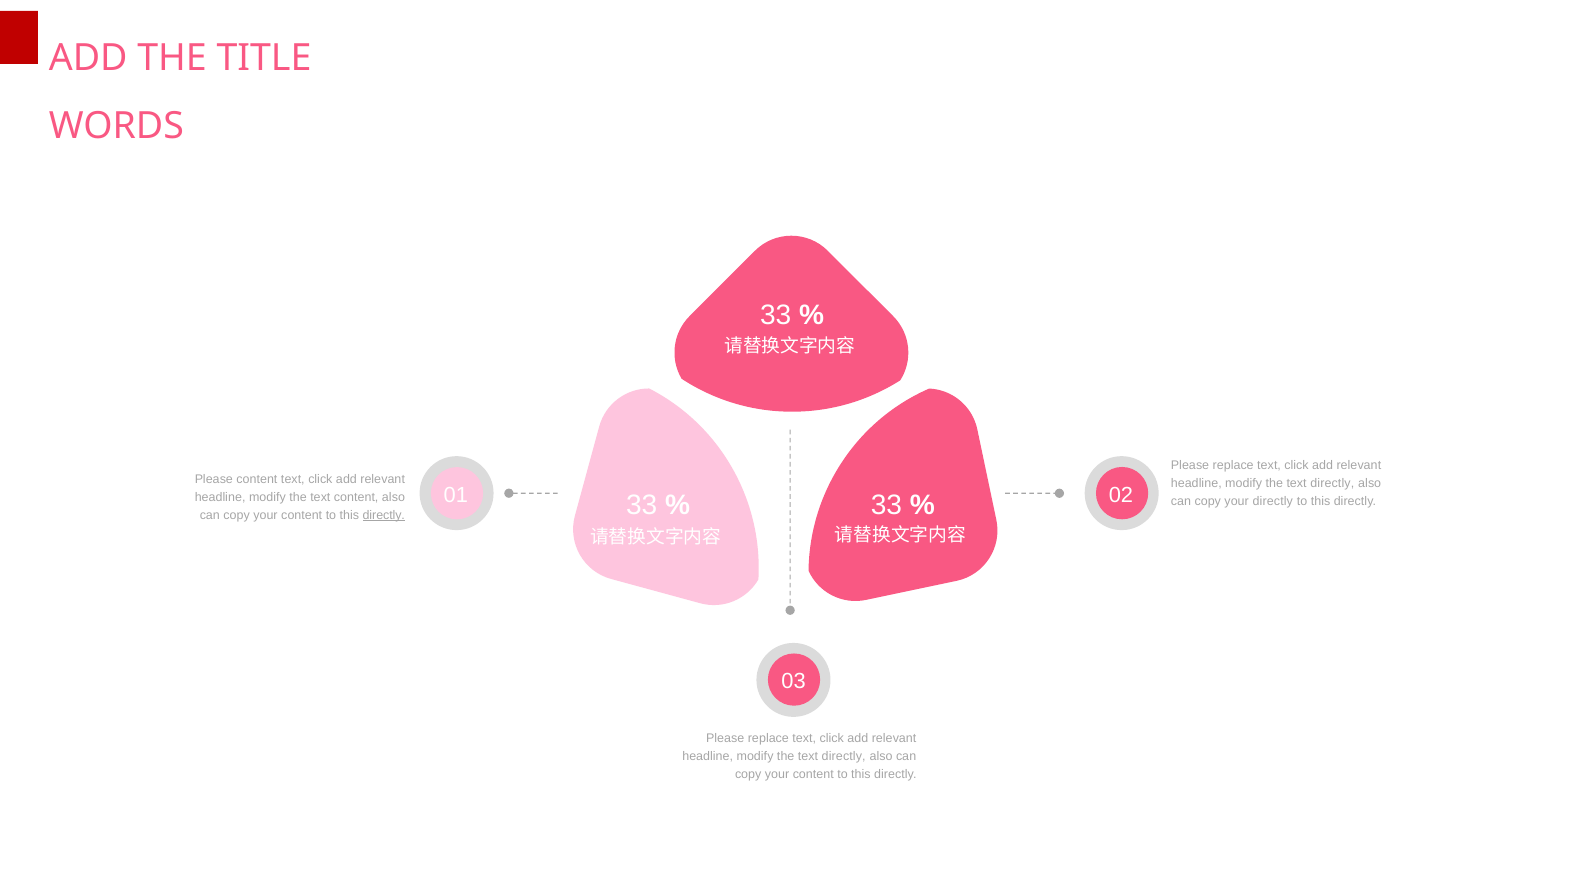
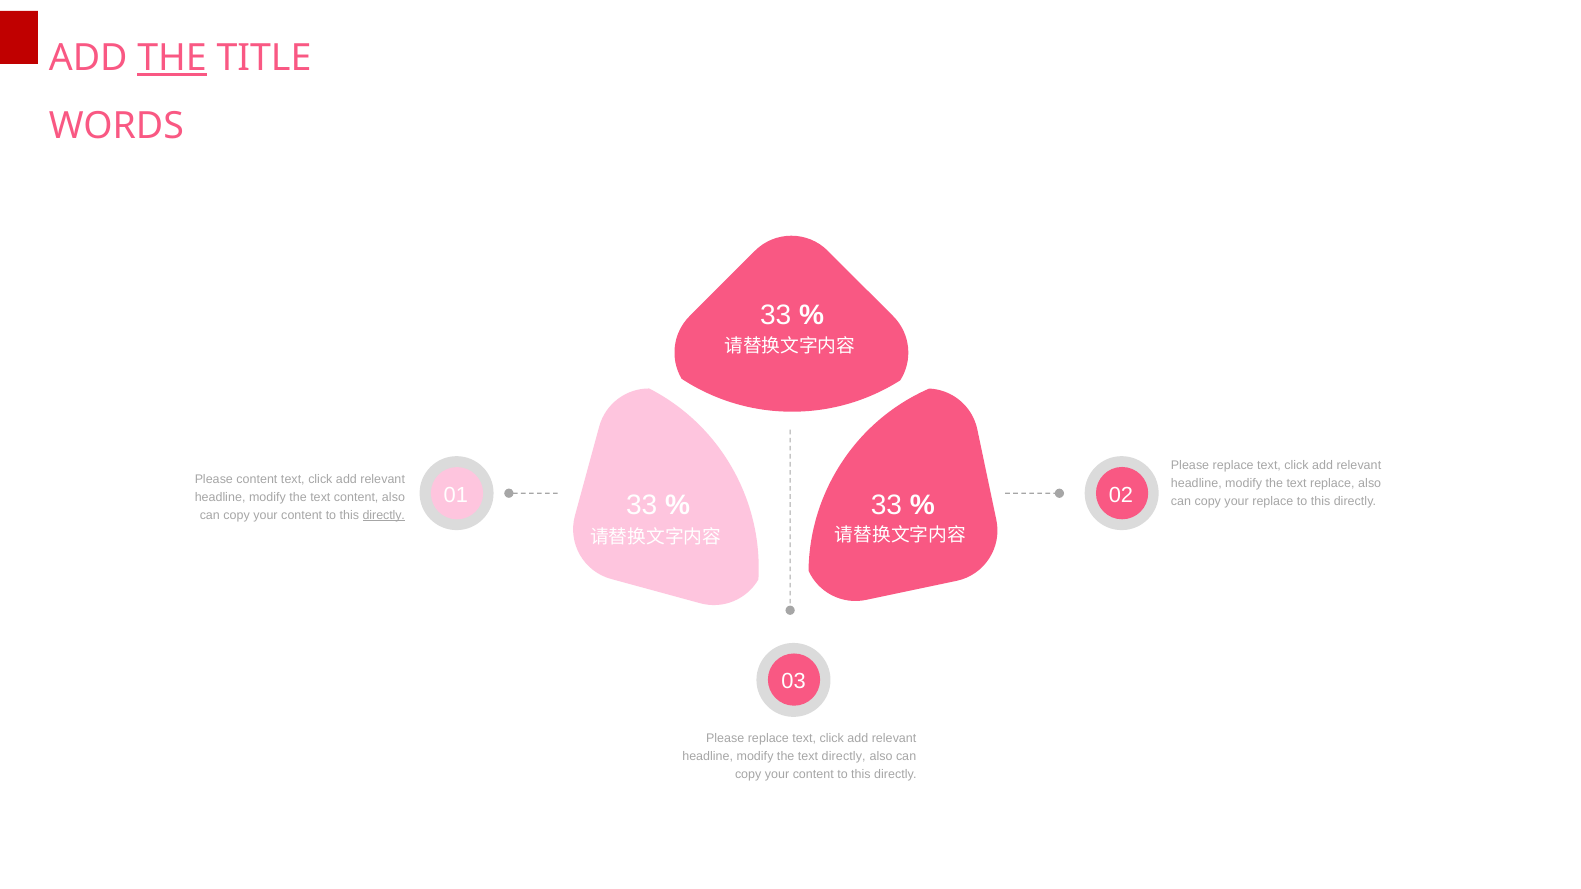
THE at (172, 58) underline: none -> present
directly at (1332, 483): directly -> replace
your directly: directly -> replace
